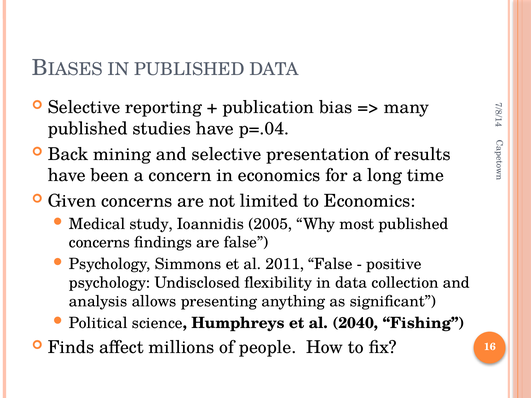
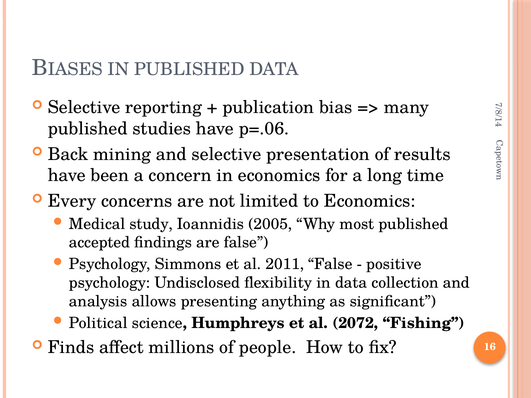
p=.04: p=.04 -> p=.06
Given: Given -> Every
concerns at (100, 243): concerns -> accepted
2040: 2040 -> 2072
